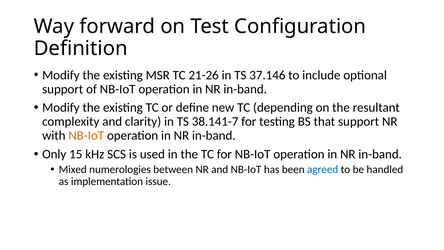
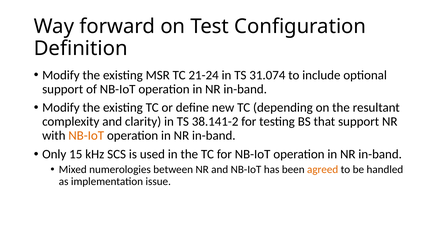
21-26: 21-26 -> 21-24
37.146: 37.146 -> 31.074
38.141-7: 38.141-7 -> 38.141-2
agreed colour: blue -> orange
